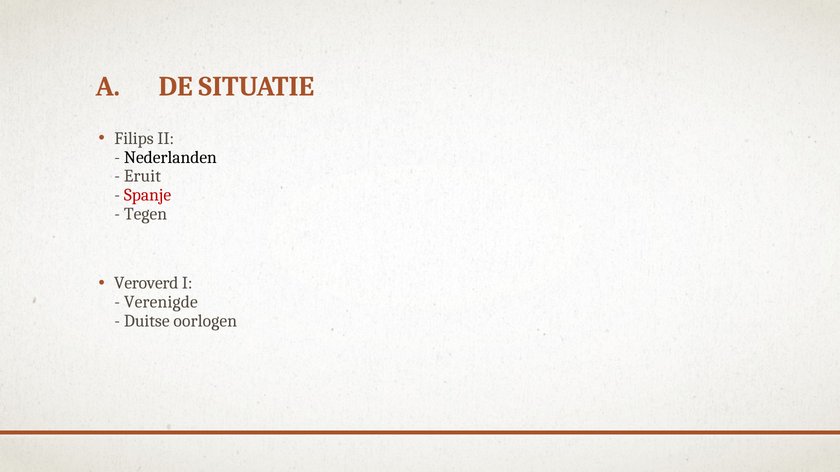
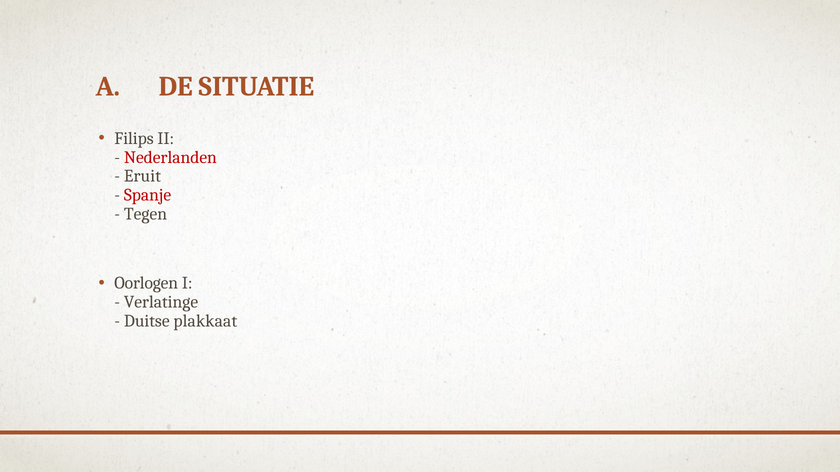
Nederlanden colour: black -> red
Veroverd: Veroverd -> Oorlogen
Verenigde: Verenigde -> Verlatinge
oorlogen: oorlogen -> plakkaat
